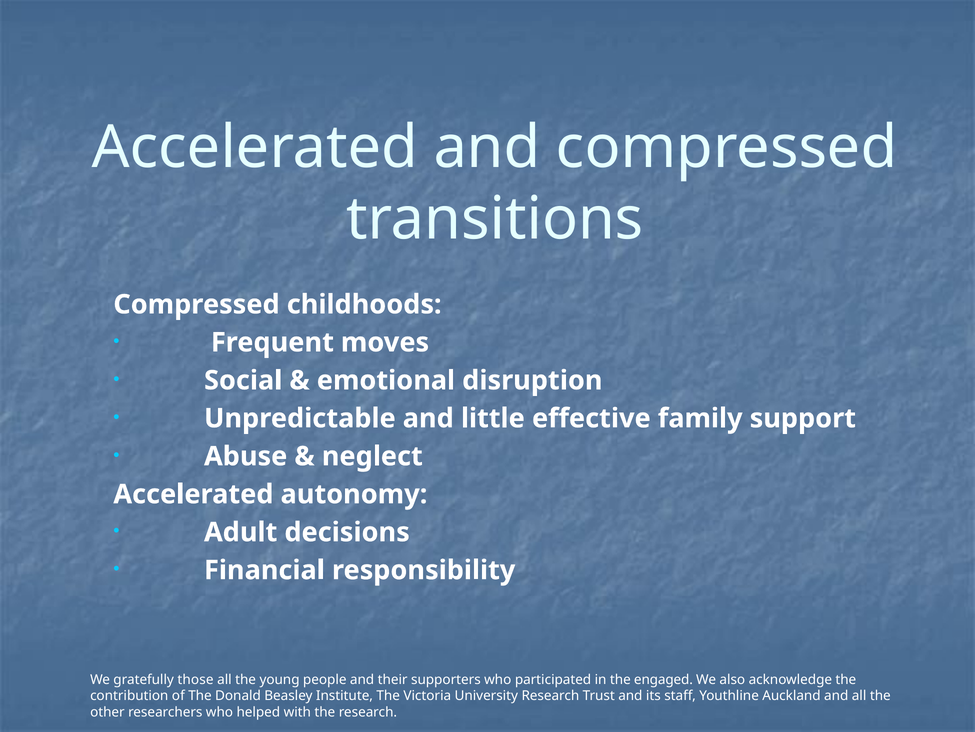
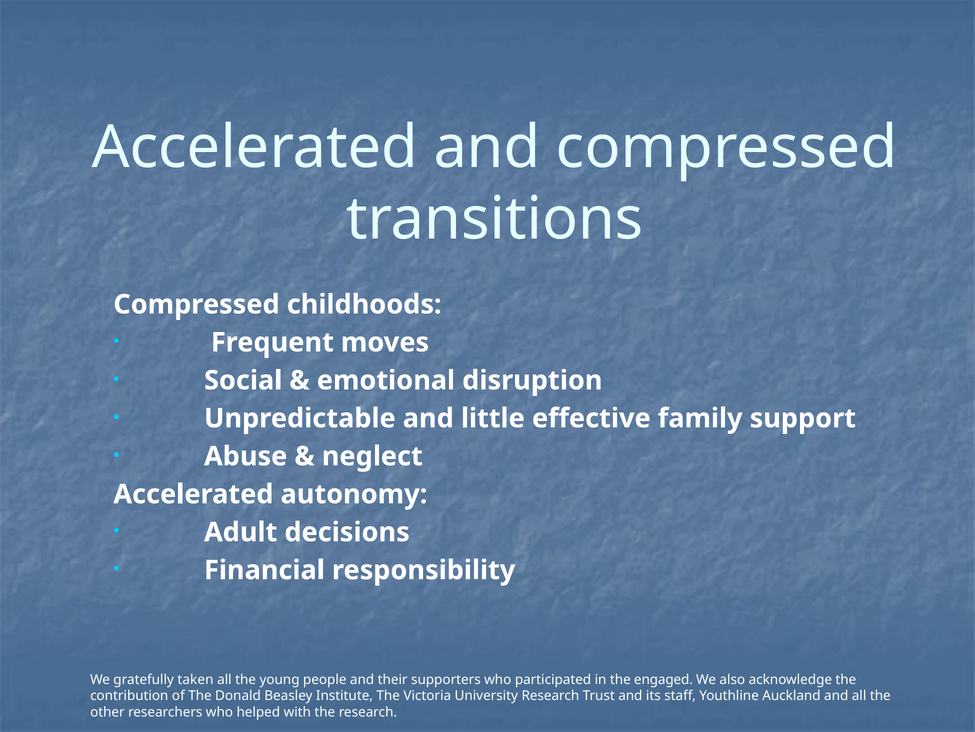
those: those -> taken
